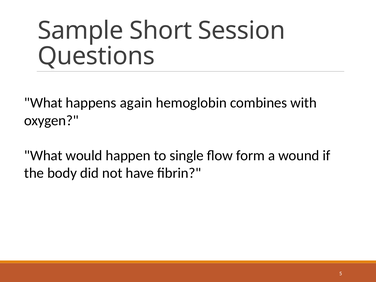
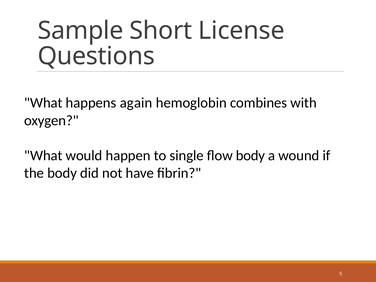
Session: Session -> License
flow form: form -> body
